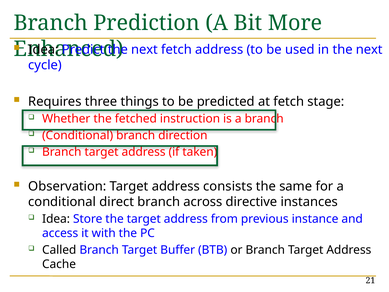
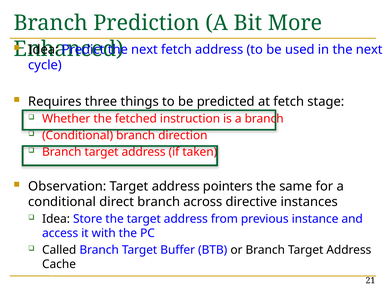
consists: consists -> pointers
